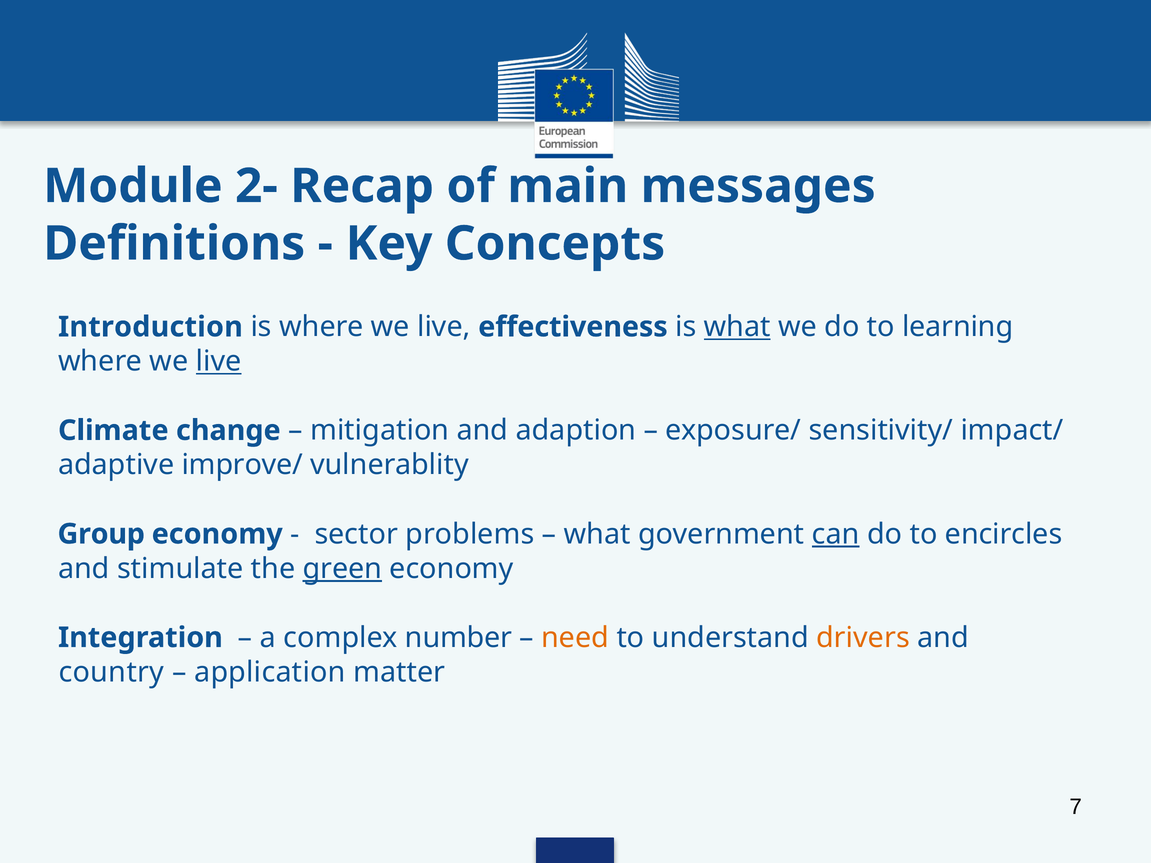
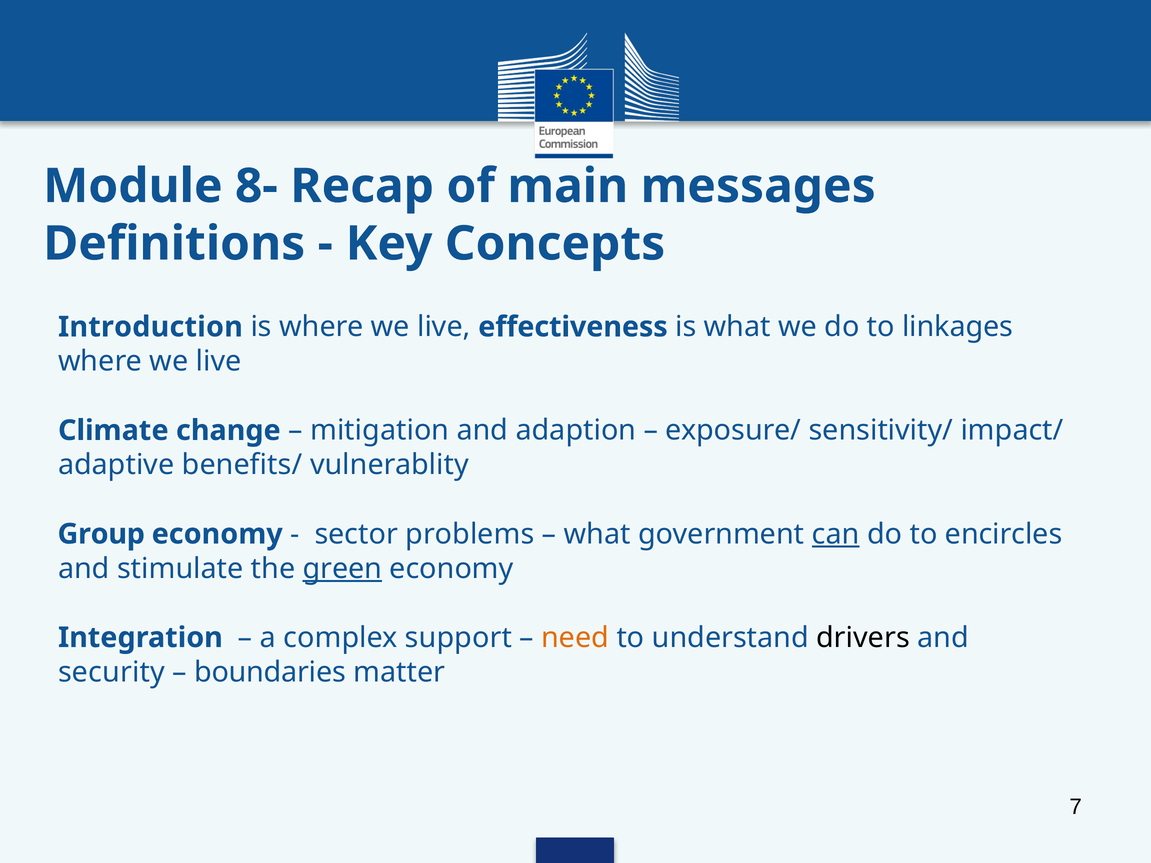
2-: 2- -> 8-
what at (737, 327) underline: present -> none
learning: learning -> linkages
live at (219, 362) underline: present -> none
improve/: improve/ -> benefits/
number: number -> support
drivers colour: orange -> black
country: country -> security
application: application -> boundaries
